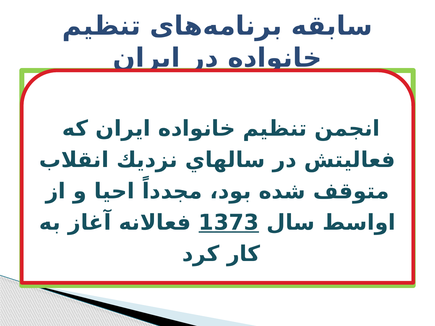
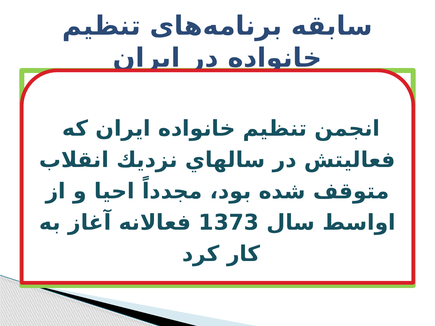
1373 at (229, 223) underline: present -> none
